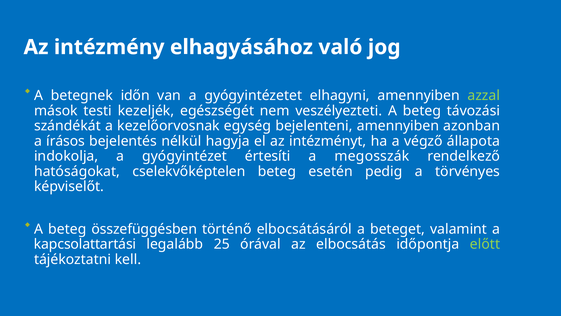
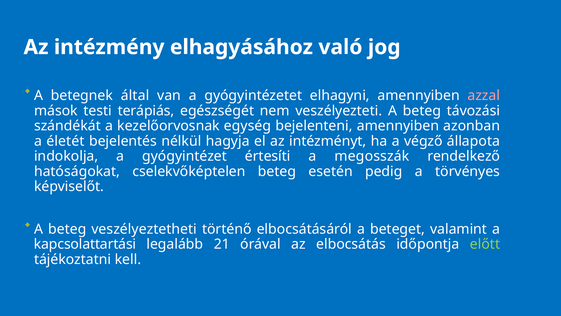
időn: időn -> által
azzal colour: light green -> pink
kezeljék: kezeljék -> terápiás
írásos: írásos -> életét
összefüggésben: összefüggésben -> veszélyeztetheti
25: 25 -> 21
